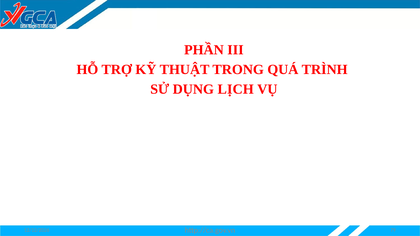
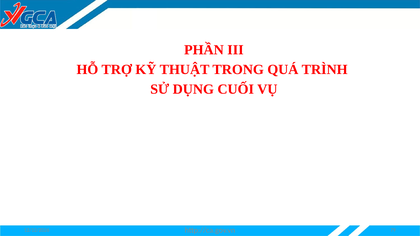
LỊCH: LỊCH -> CUỐI
